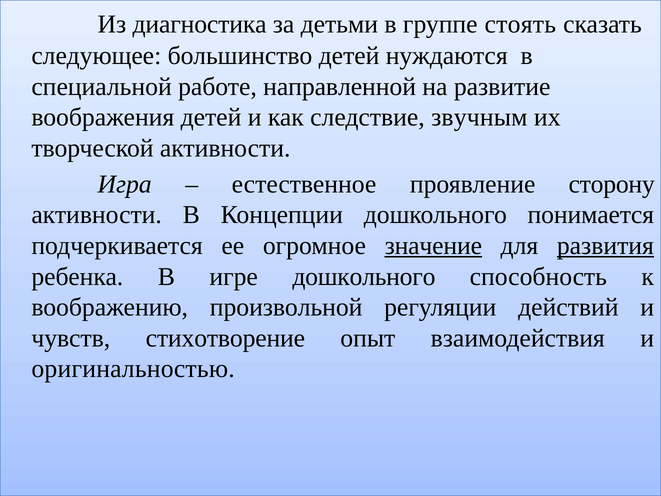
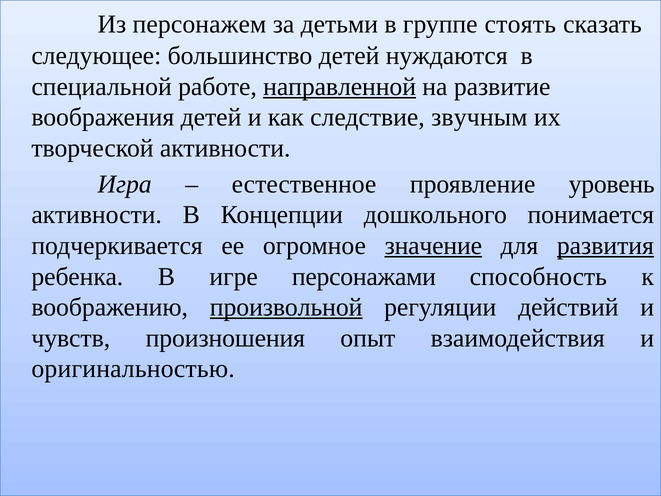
диагностика: диагностика -> персонажем
направленной underline: none -> present
сторону: сторону -> уровень
игре дошкольного: дошкольного -> персонажами
произвольной underline: none -> present
стихотворение: стихотворение -> произношения
